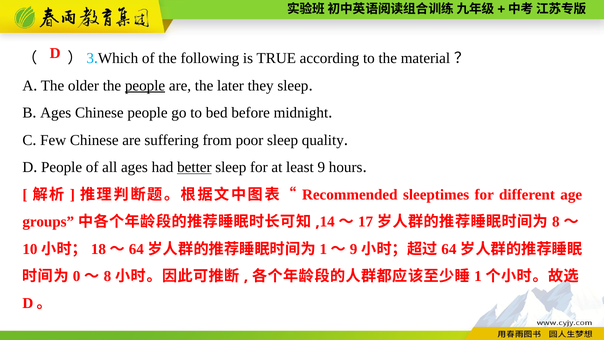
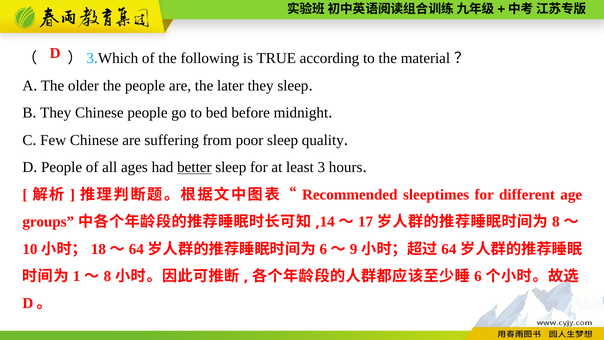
people at (145, 86) underline: present -> none
Ages at (56, 113): Ages -> They
least 9: 9 -> 3
1 at (323, 249): 1 -> 6
0: 0 -> 1
1 at (478, 276): 1 -> 6
